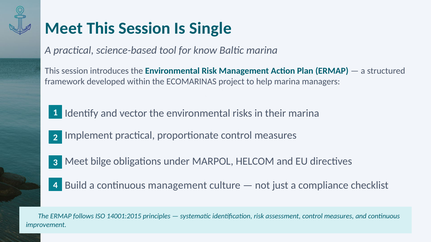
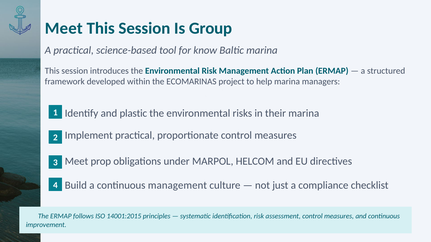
Single: Single -> Group
vector: vector -> plastic
bilge: bilge -> prop
